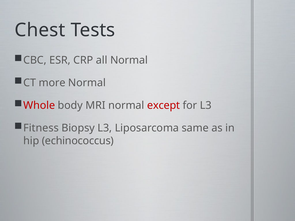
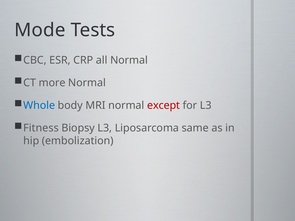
Chest: Chest -> Mode
Whole colour: red -> blue
echinococcus: echinococcus -> embolization
